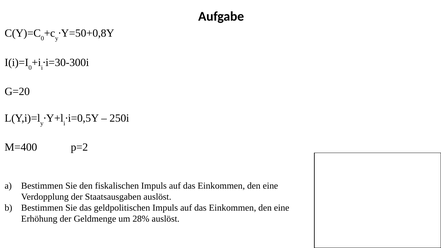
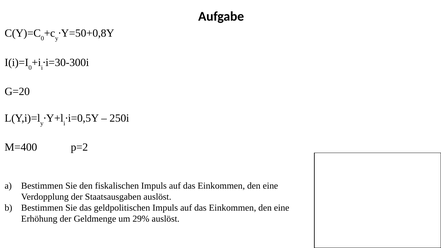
28%: 28% -> 29%
